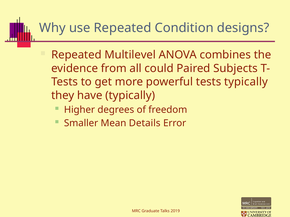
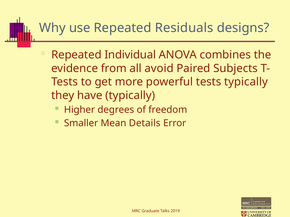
Condition: Condition -> Residuals
Multilevel: Multilevel -> Individual
could: could -> avoid
